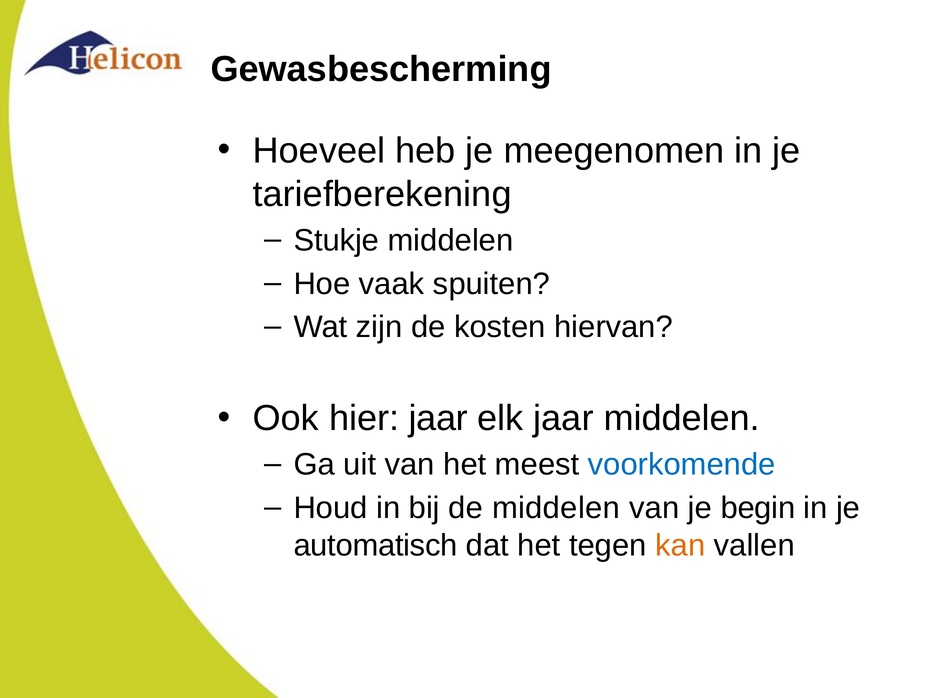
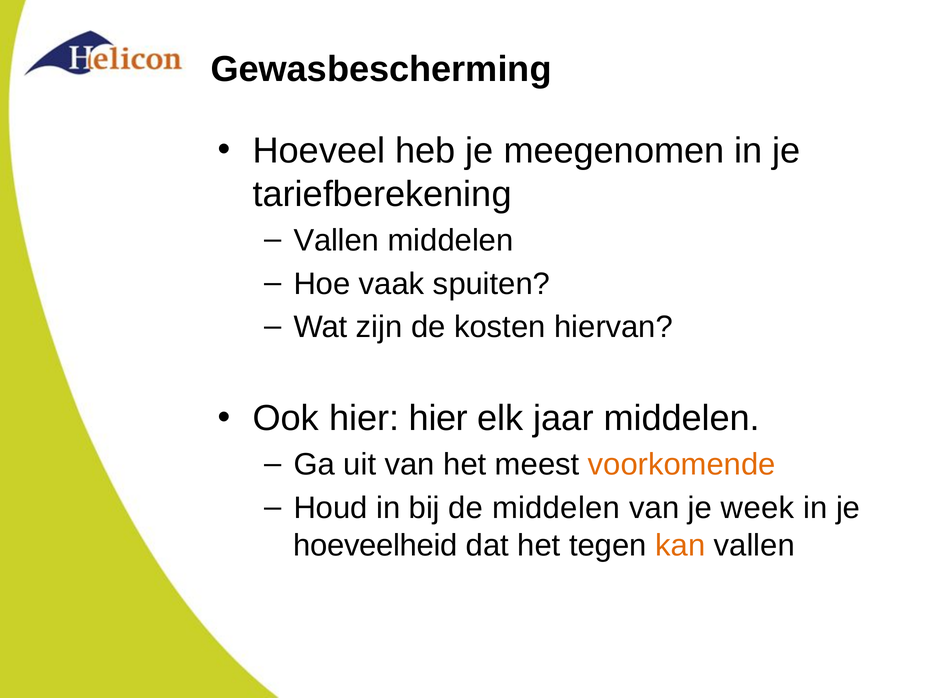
Stukje at (336, 240): Stukje -> Vallen
hier jaar: jaar -> hier
voorkomende colour: blue -> orange
begin: begin -> week
automatisch: automatisch -> hoeveelheid
